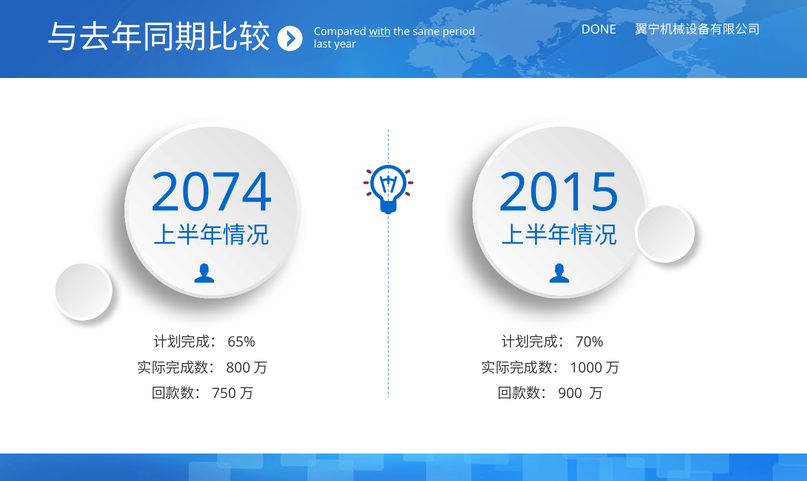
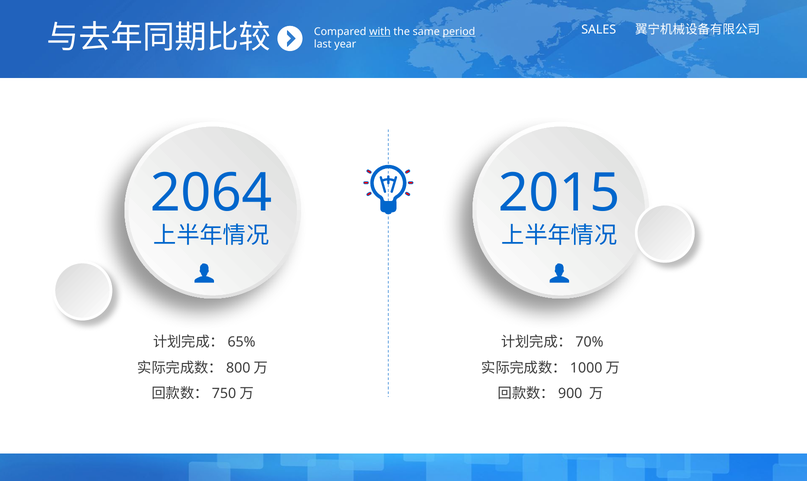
DONE: DONE -> SALES
period underline: none -> present
2074: 2074 -> 2064
